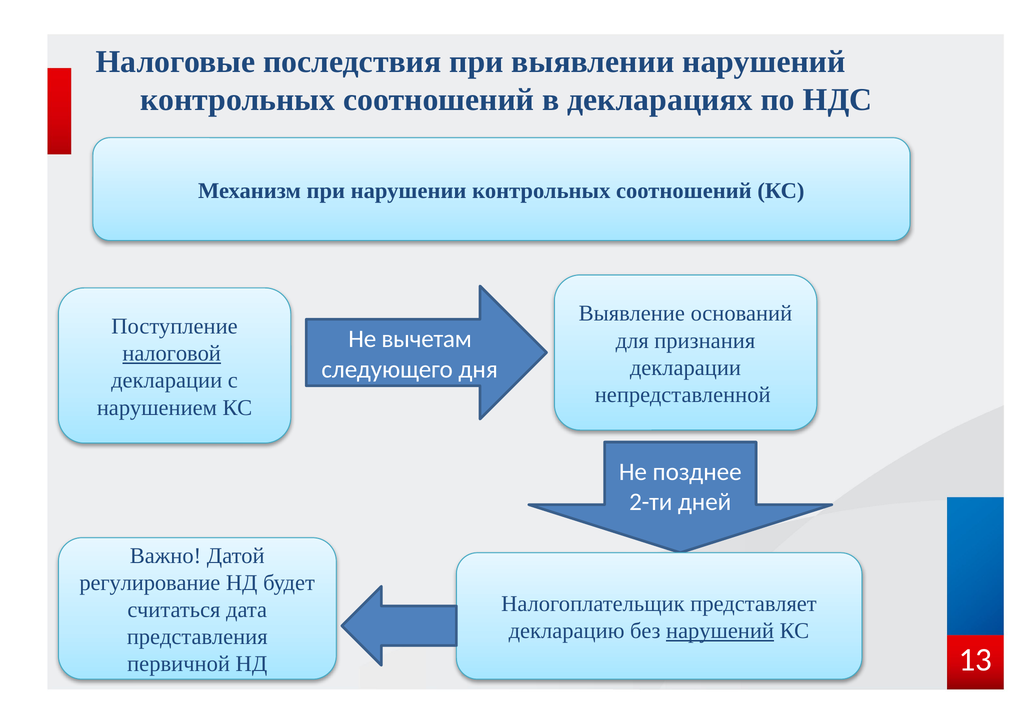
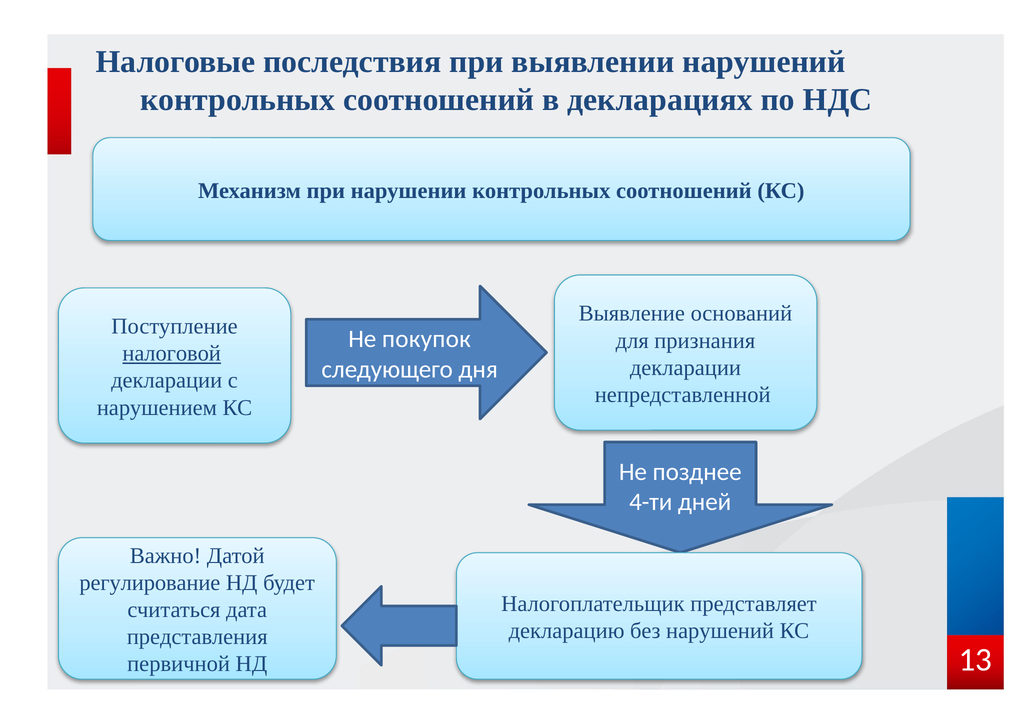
вычетам: вычетам -> покупок
2-ти: 2-ти -> 4-ти
нарушений at (720, 631) underline: present -> none
